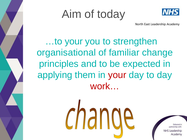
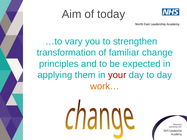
…to your: your -> vary
organisational: organisational -> transformation
work… colour: red -> orange
